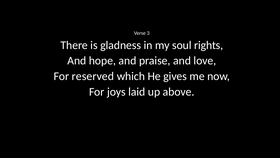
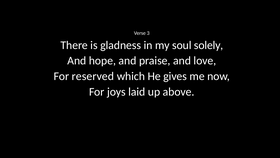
rights: rights -> solely
